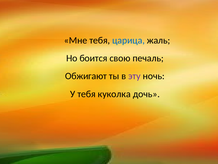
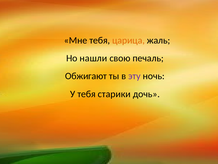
царица colour: blue -> orange
боится: боится -> нашли
куколка: куколка -> старики
